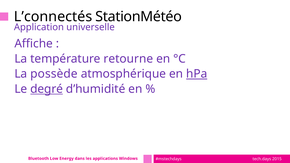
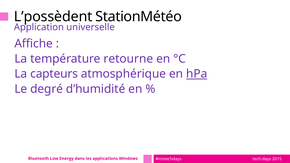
L’connectés: L’connectés -> L’possèdent
possède: possède -> capteurs
degré underline: present -> none
